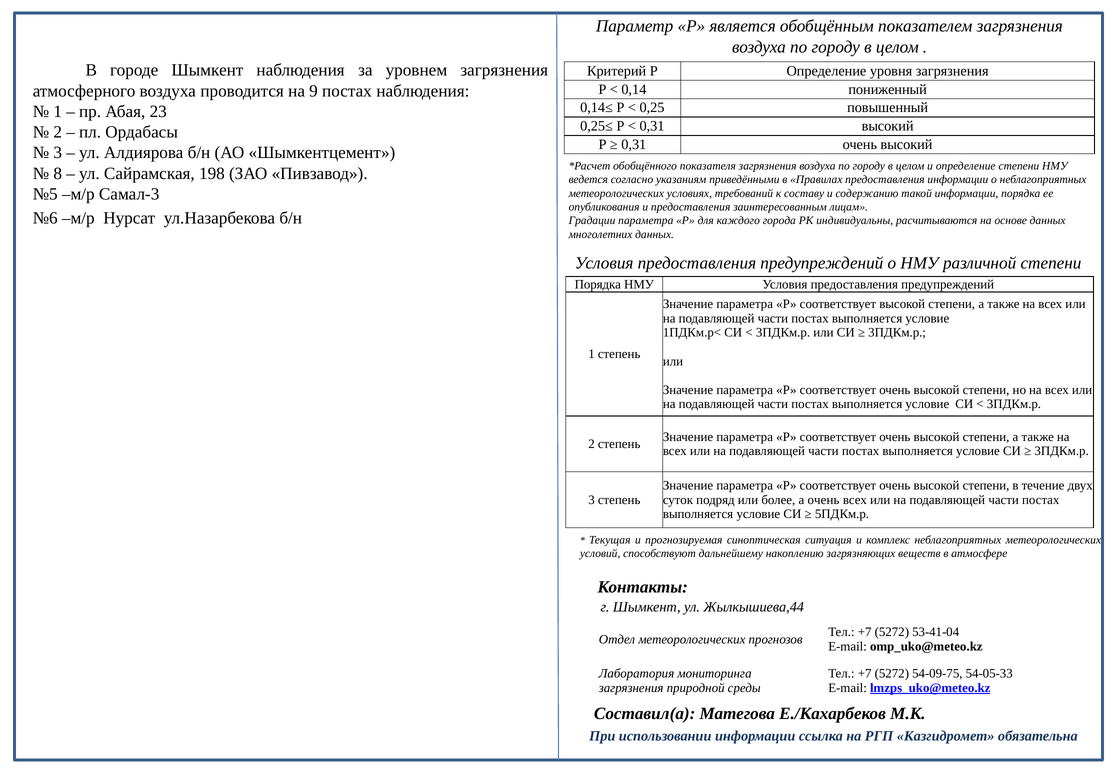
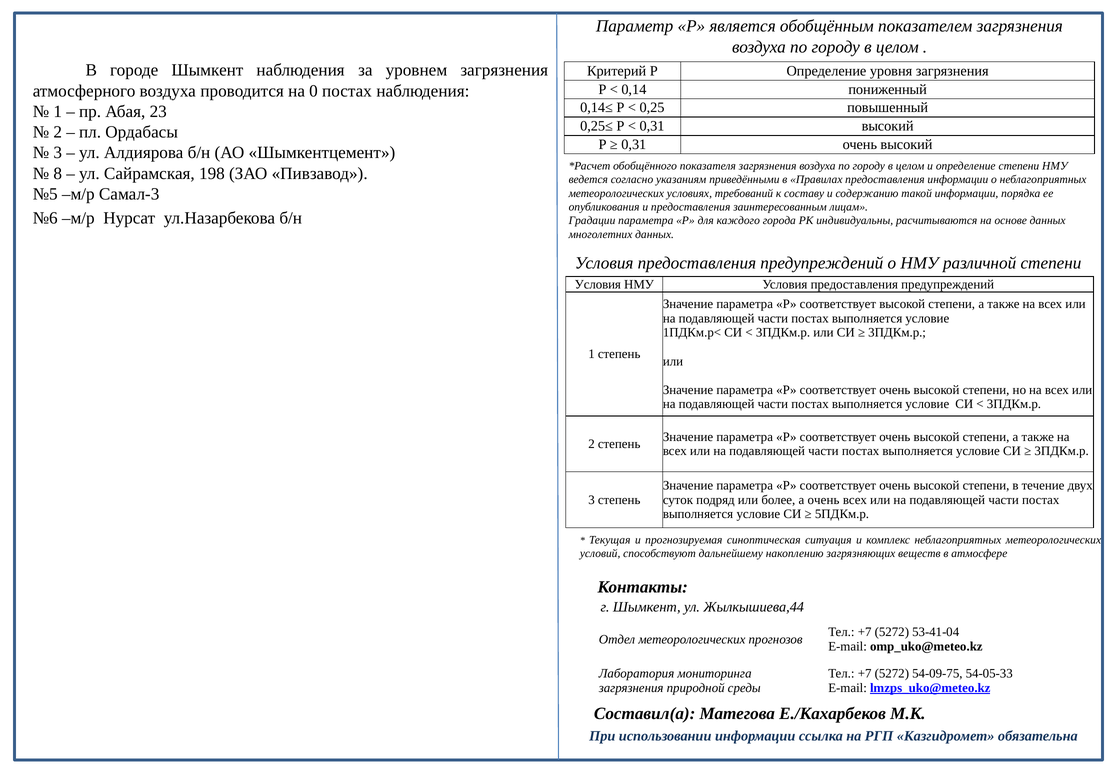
9: 9 -> 0
Порядка at (598, 284): Порядка -> Условия
